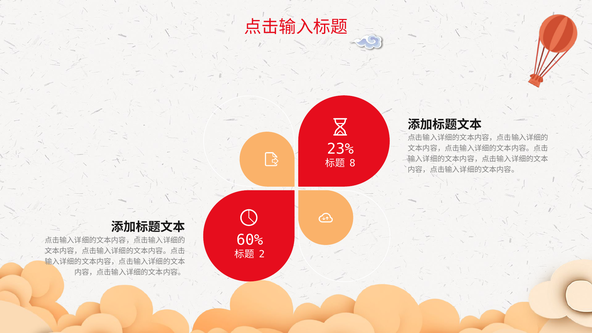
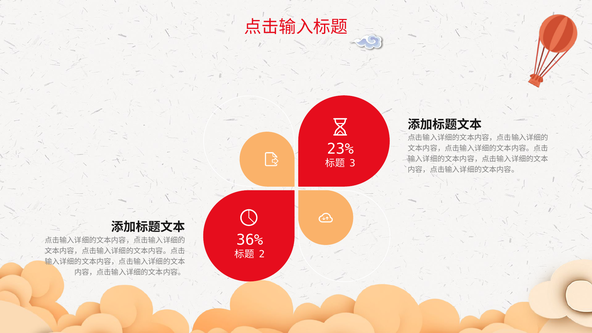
8: 8 -> 3
60%: 60% -> 36%
